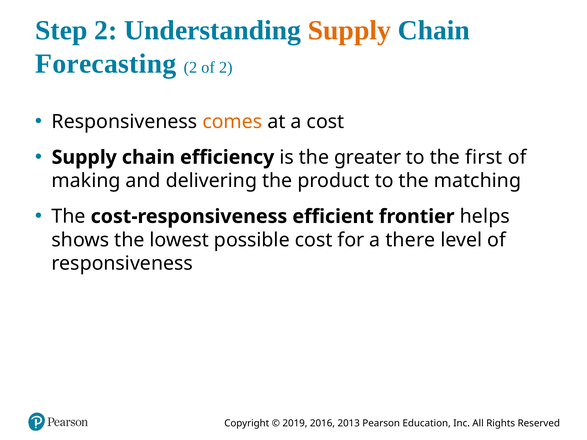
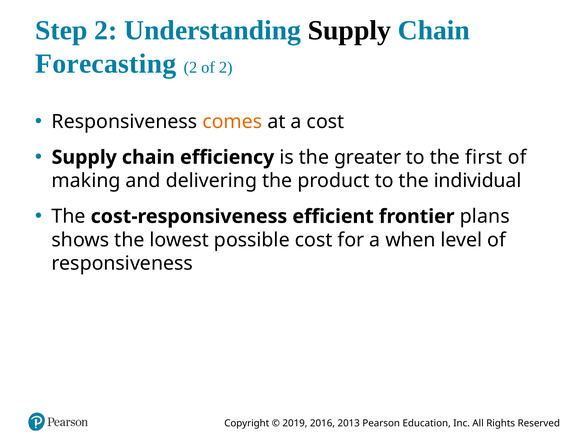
Supply at (349, 30) colour: orange -> black
matching: matching -> individual
helps: helps -> plans
there: there -> when
